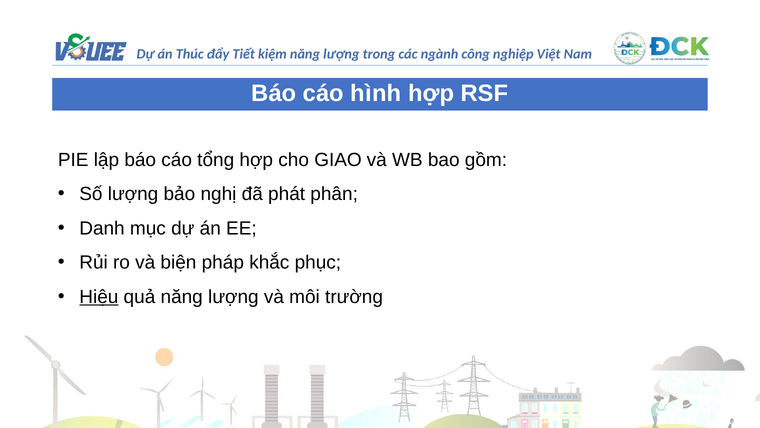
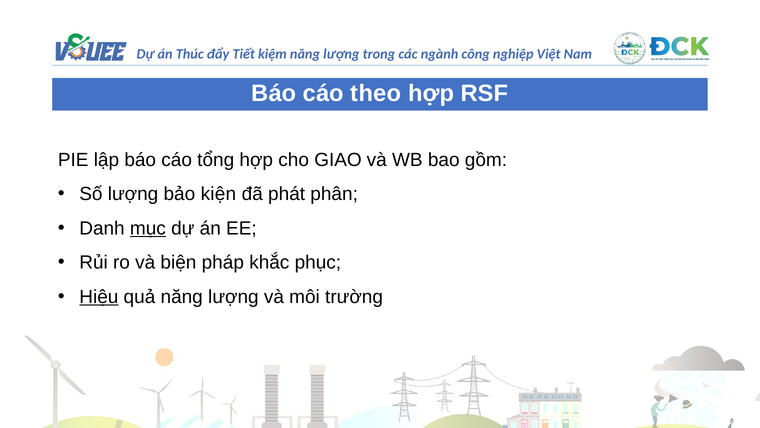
hình: hình -> theo
nghị: nghị -> kiện
mục underline: none -> present
